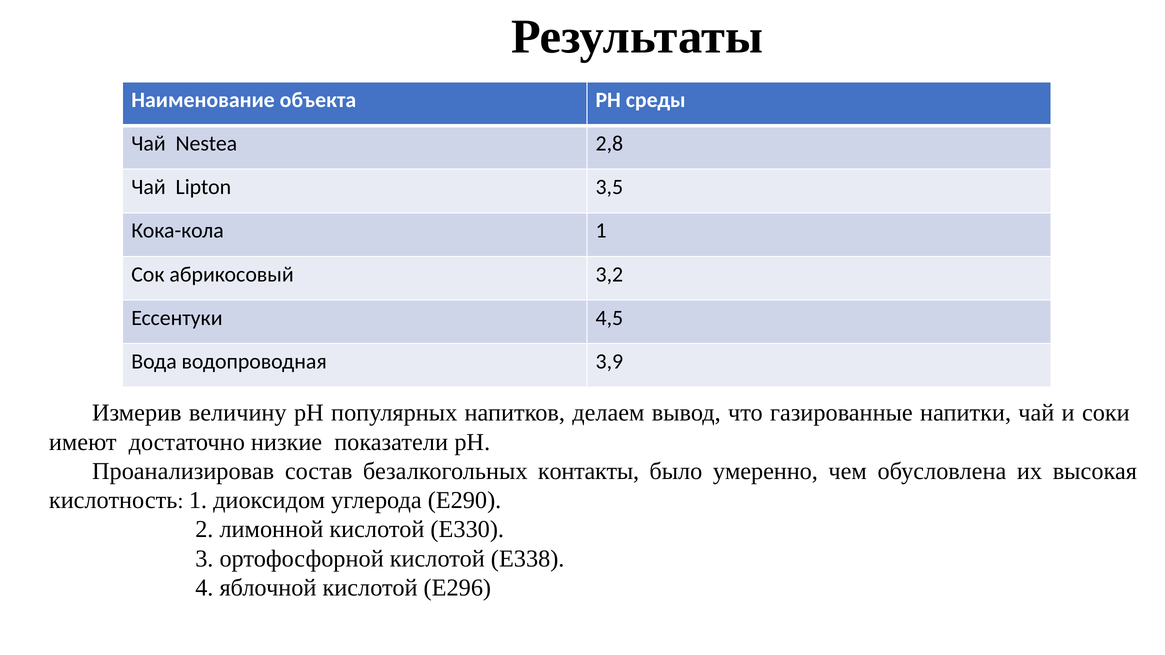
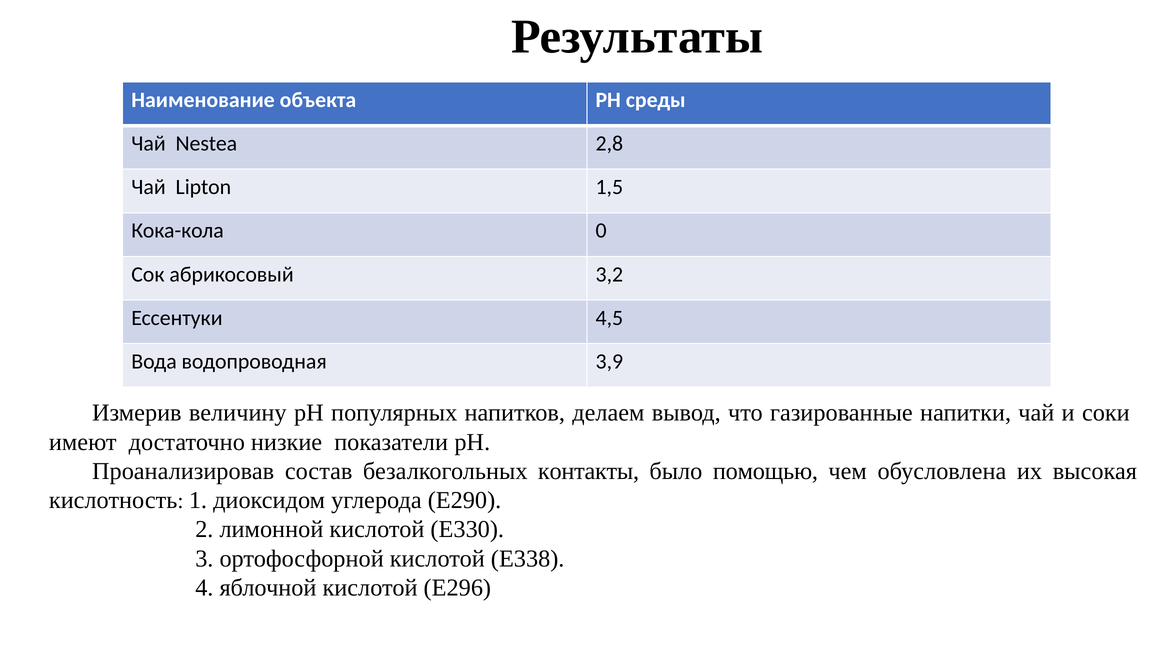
3,5: 3,5 -> 1,5
Кока-кола 1: 1 -> 0
умеренно: умеренно -> помощью
